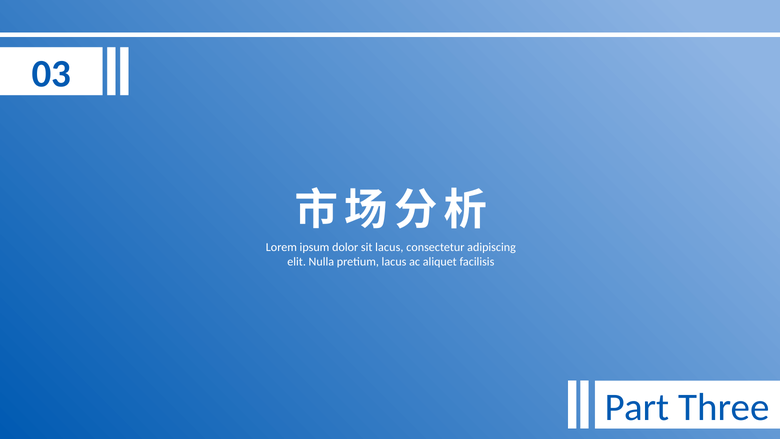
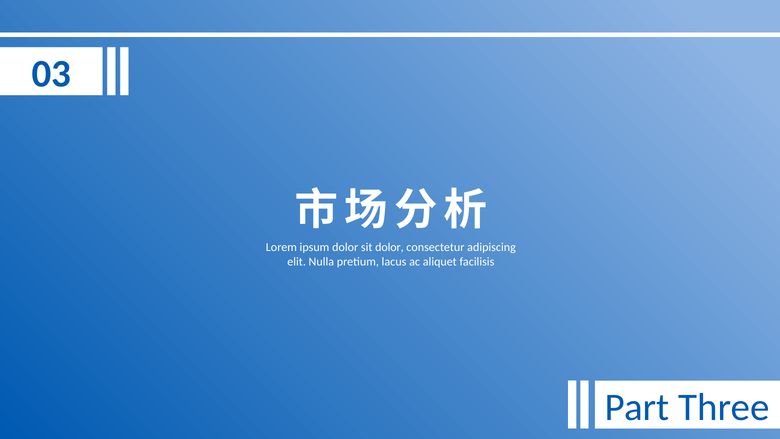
sit lacus: lacus -> dolor
